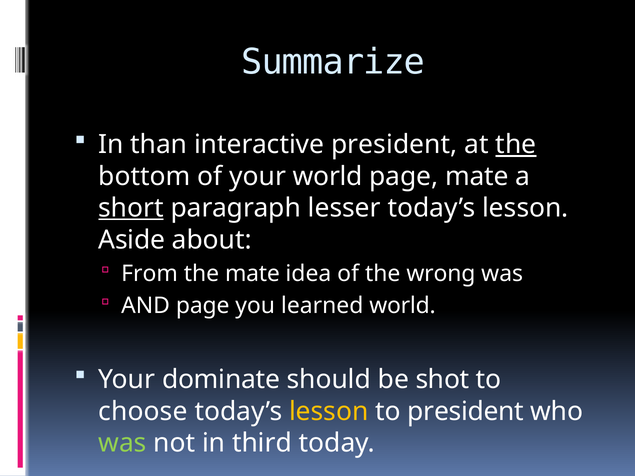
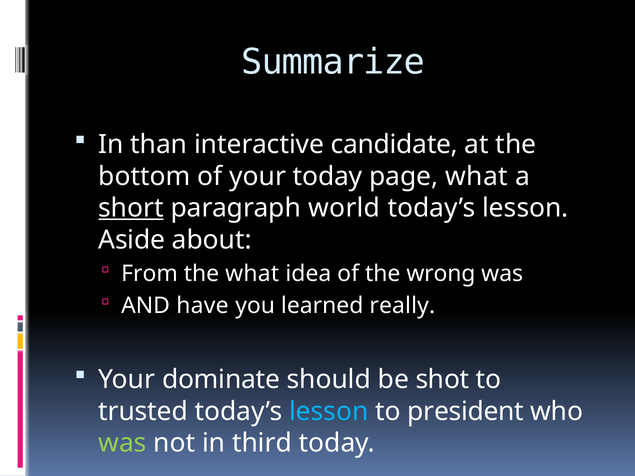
interactive president: president -> candidate
the at (516, 145) underline: present -> none
your world: world -> today
page mate: mate -> what
lesser: lesser -> world
the mate: mate -> what
AND page: page -> have
learned world: world -> really
choose: choose -> trusted
lesson at (329, 412) colour: yellow -> light blue
